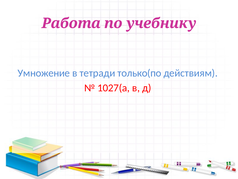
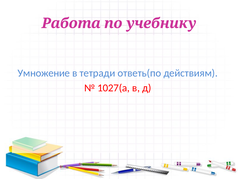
только(по: только(по -> ответь(по
